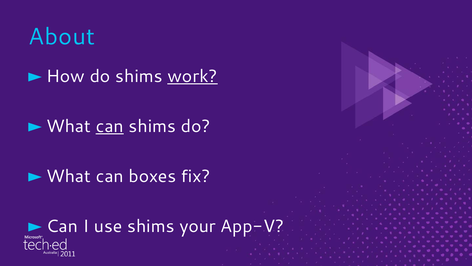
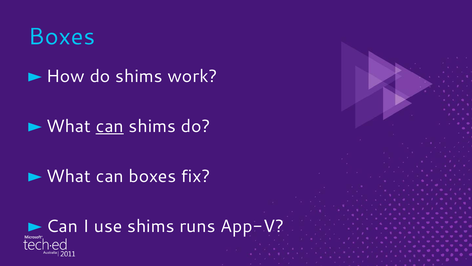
About at (62, 37): About -> Boxes
work underline: present -> none
your: your -> runs
